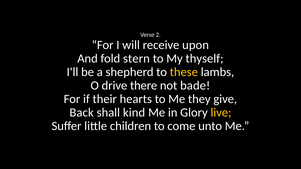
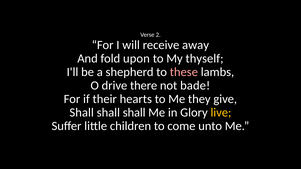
upon: upon -> away
stern: stern -> upon
these colour: yellow -> pink
Back at (82, 113): Back -> Shall
kind at (134, 113): kind -> shall
